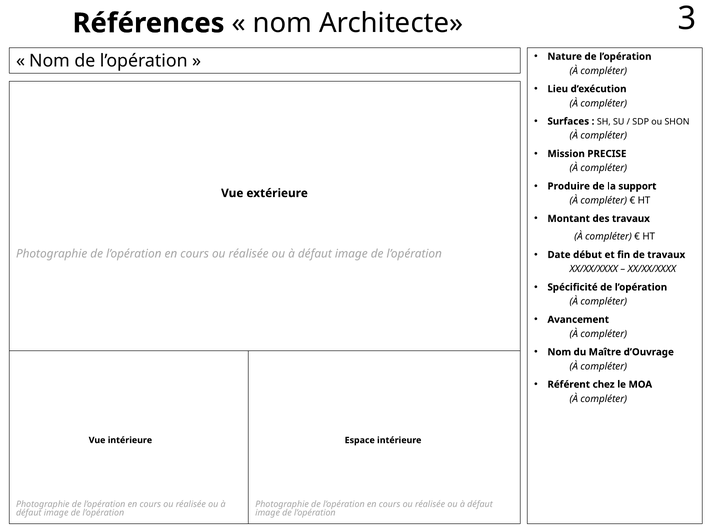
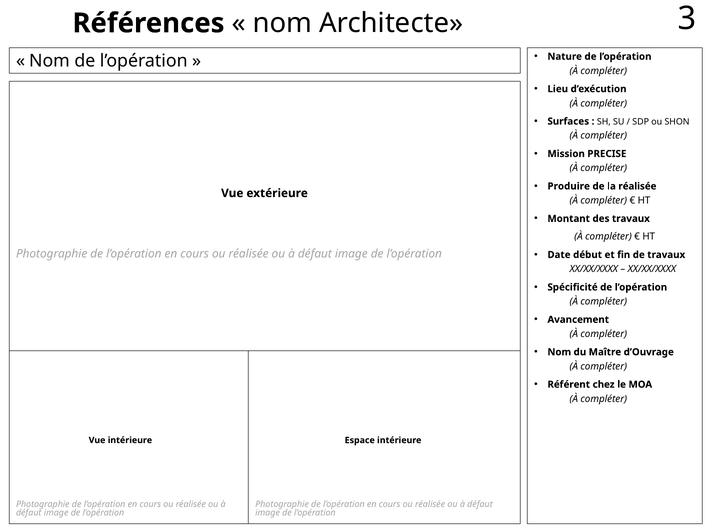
la support: support -> réalisée
